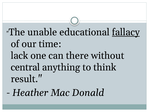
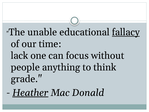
there: there -> focus
central: central -> people
result: result -> grade
Heather underline: none -> present
